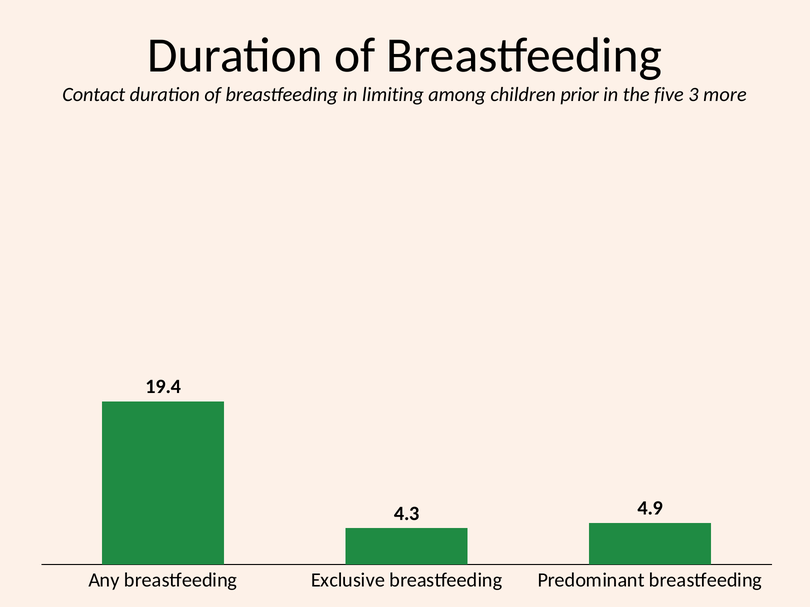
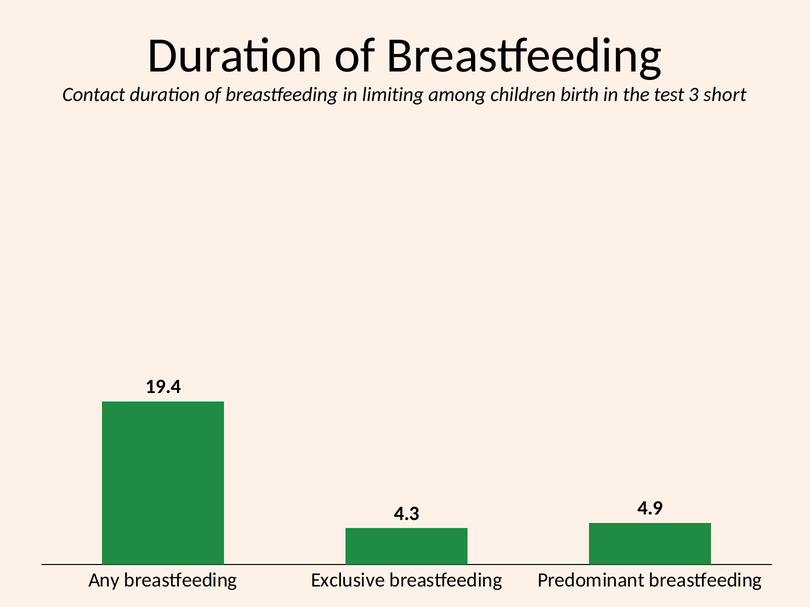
prior: prior -> birth
five: five -> test
more: more -> short
